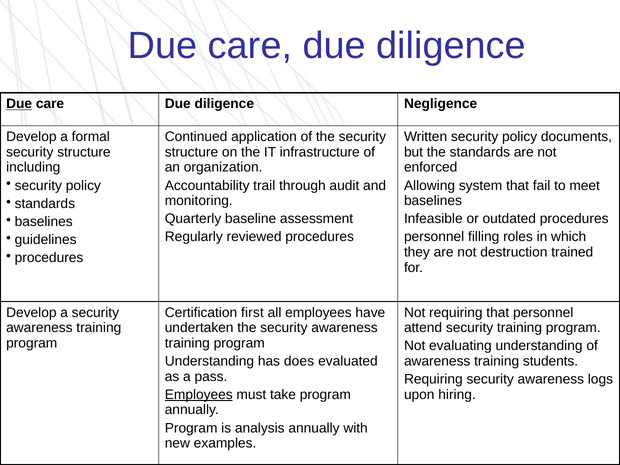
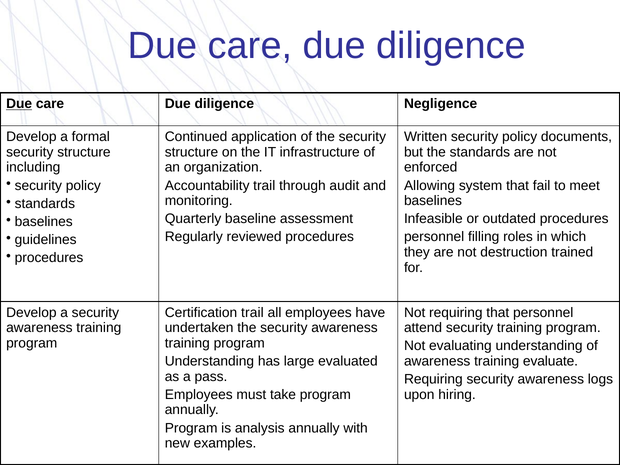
Certification first: first -> trail
does: does -> large
students: students -> evaluate
Employees at (199, 395) underline: present -> none
